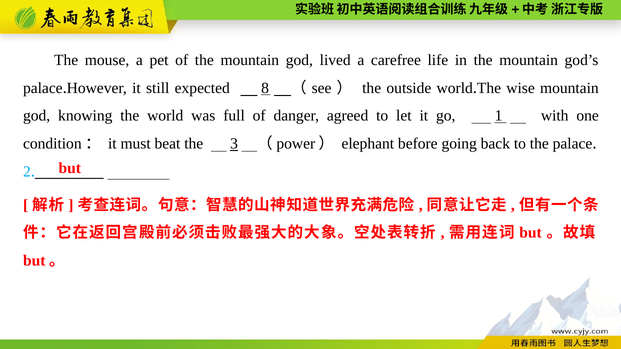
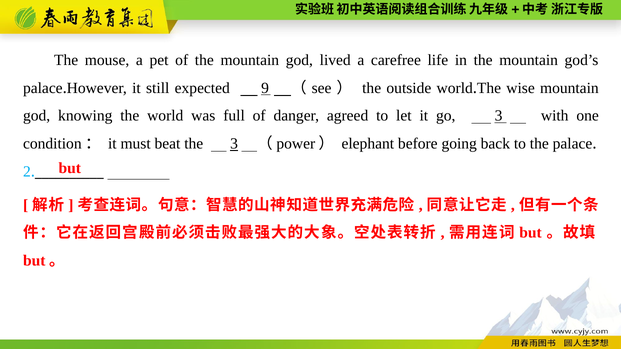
8: 8 -> 9
go 1: 1 -> 3
